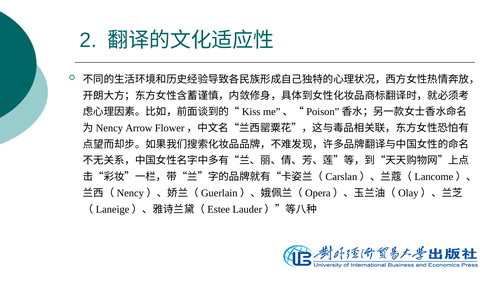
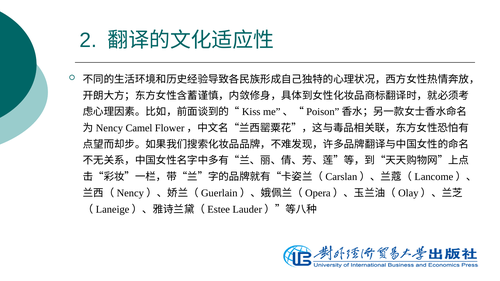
Arrow: Arrow -> Camel
